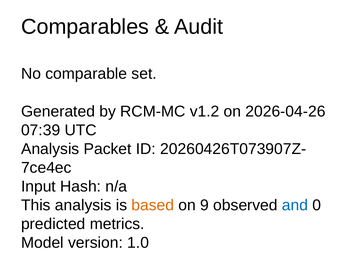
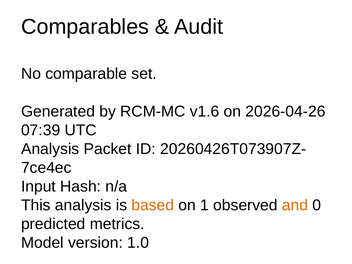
v1.2: v1.2 -> v1.6
9: 9 -> 1
and colour: blue -> orange
